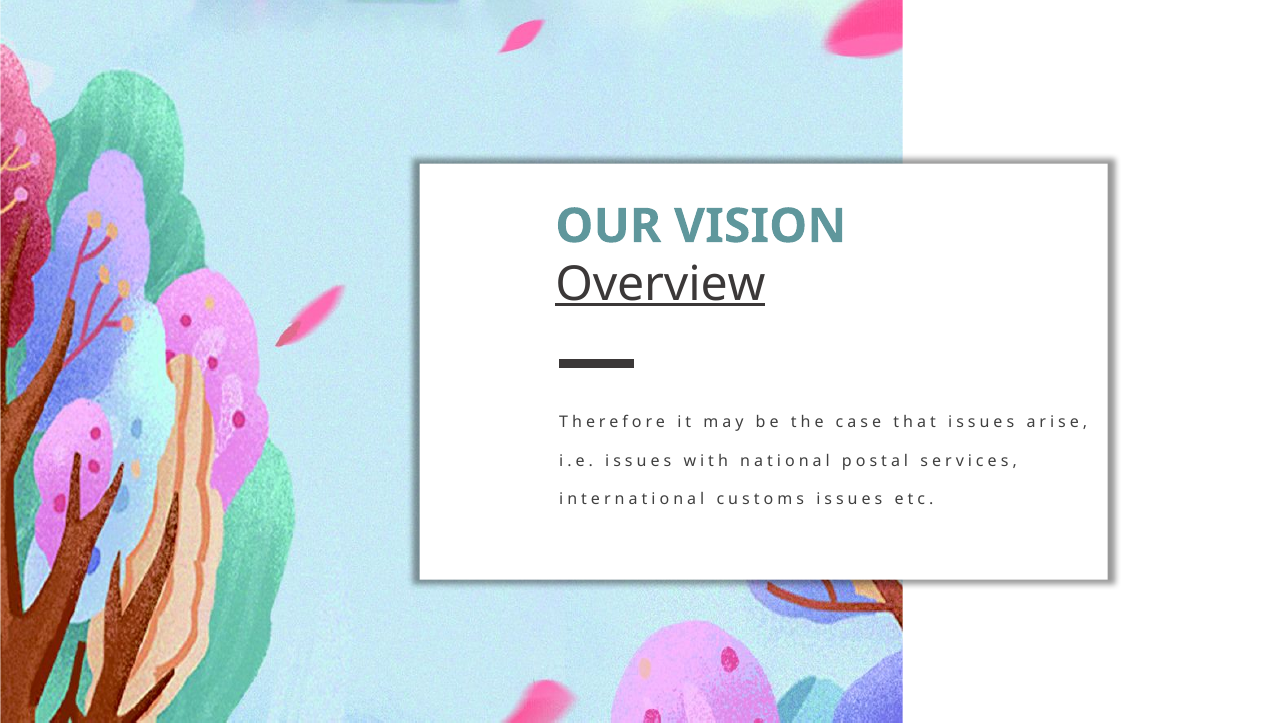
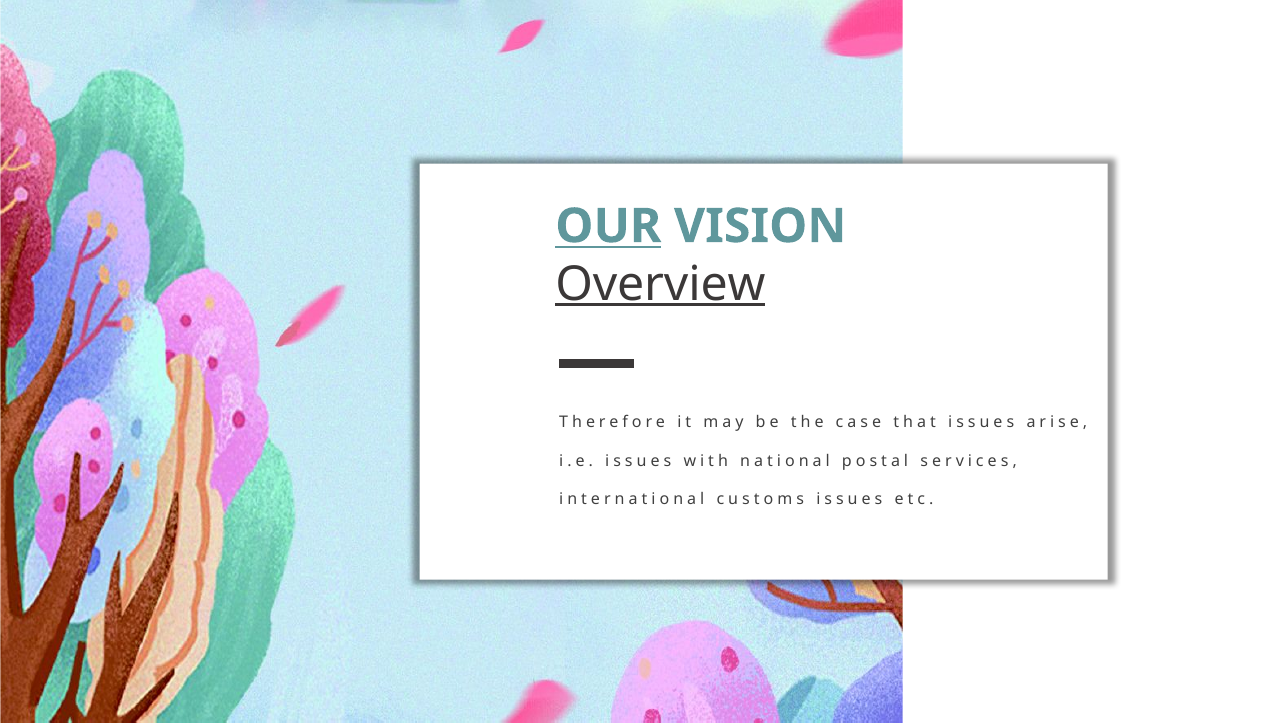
OUR underline: none -> present
